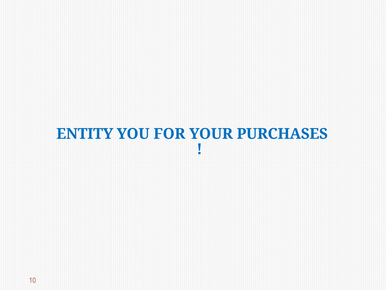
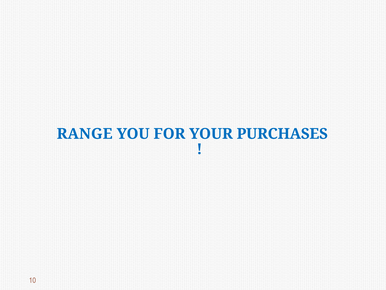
ENTITY: ENTITY -> RANGE
